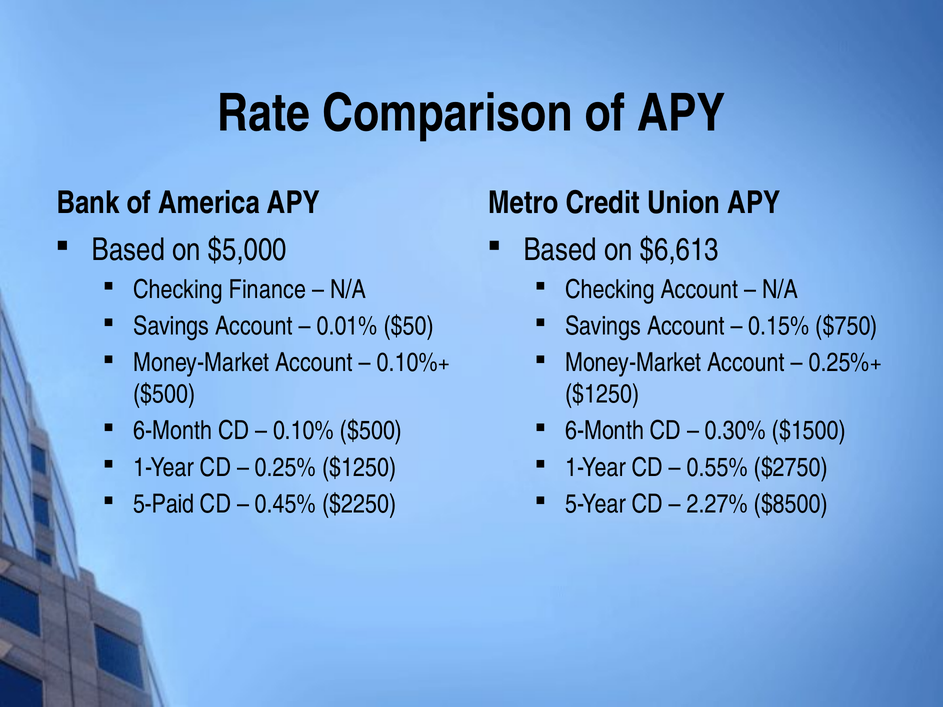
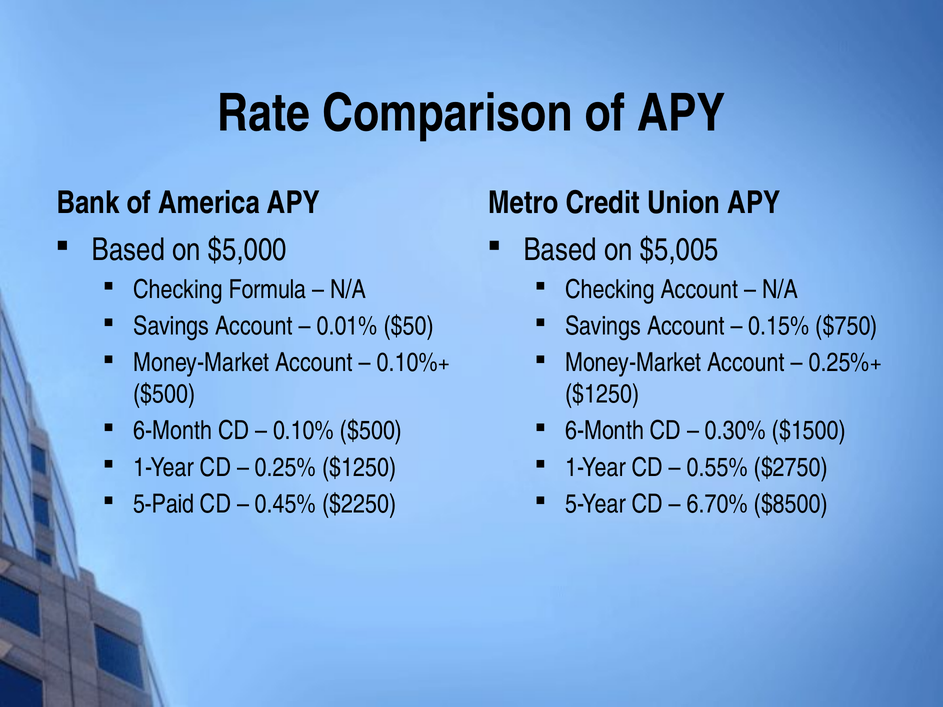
$6,613: $6,613 -> $5,005
Finance: Finance -> Formula
2.27%: 2.27% -> 6.70%
